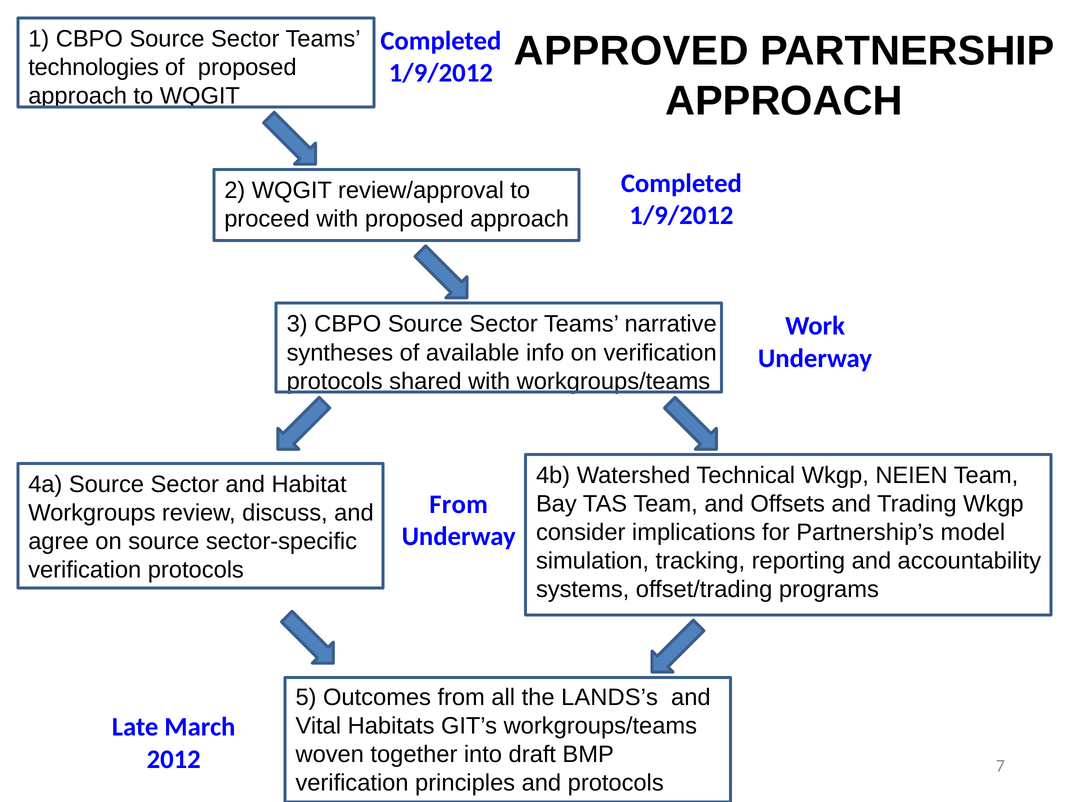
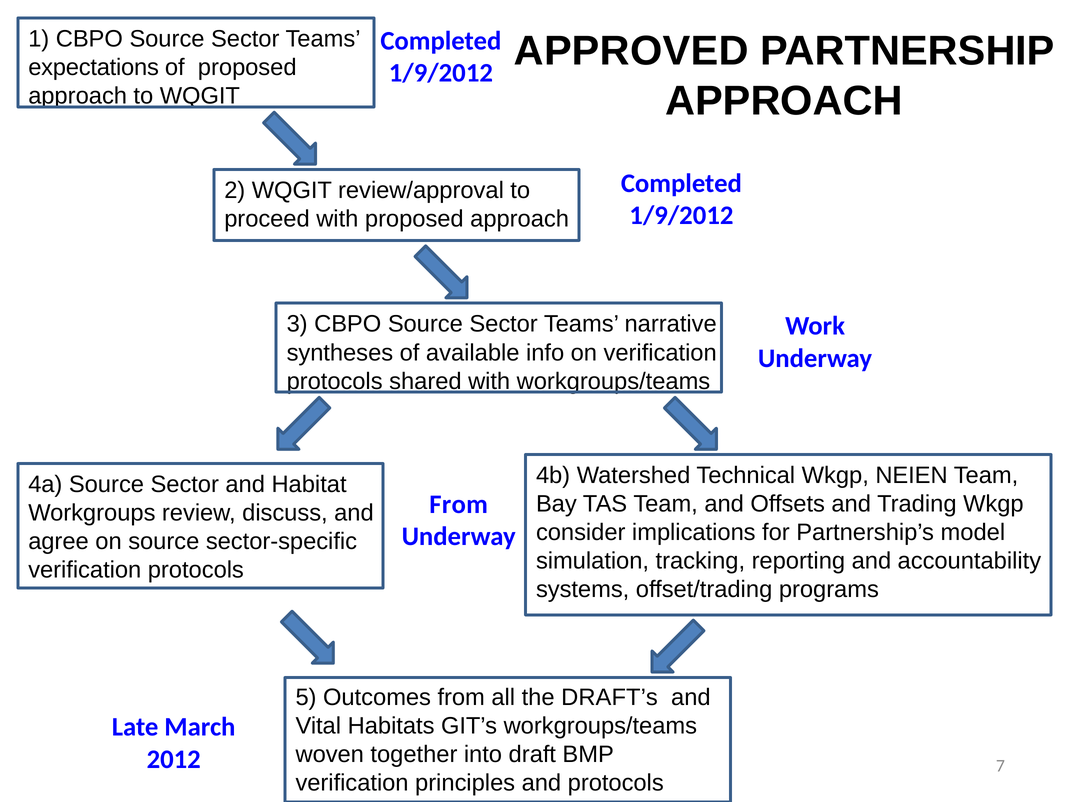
technologies: technologies -> expectations
LANDS’s: LANDS’s -> DRAFT’s
